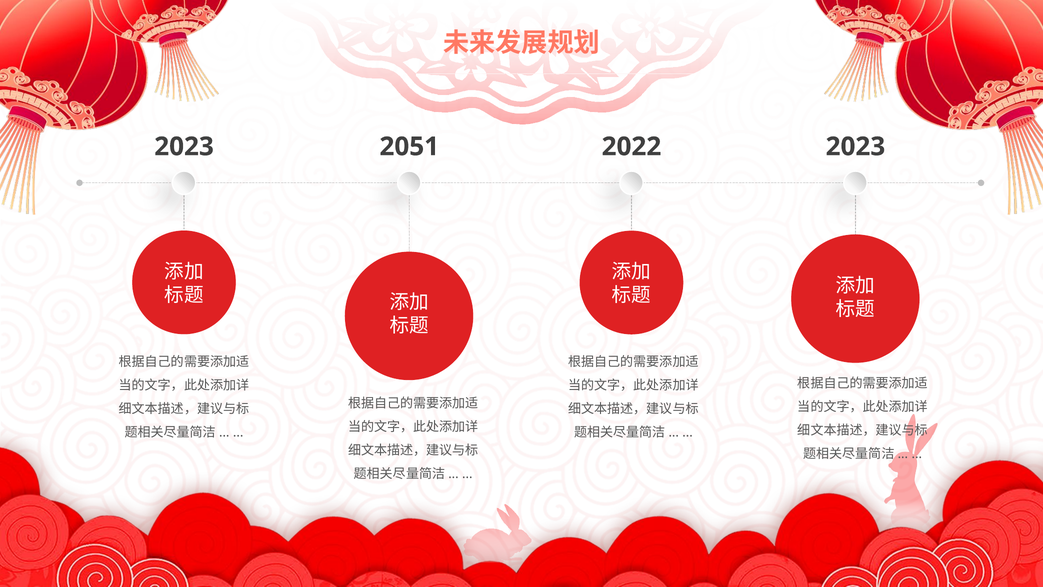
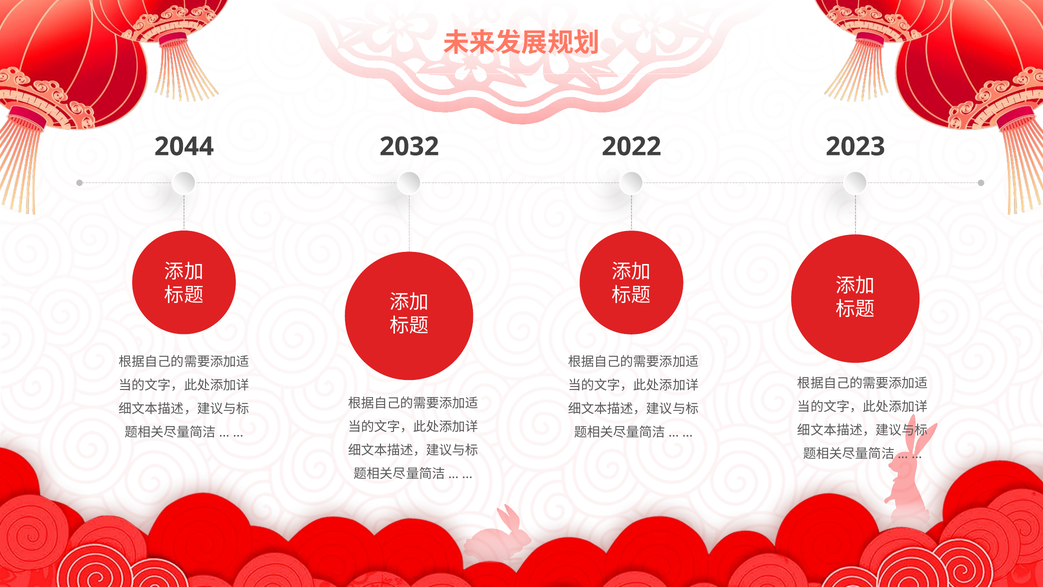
2023 at (184, 147): 2023 -> 2044
2051: 2051 -> 2032
